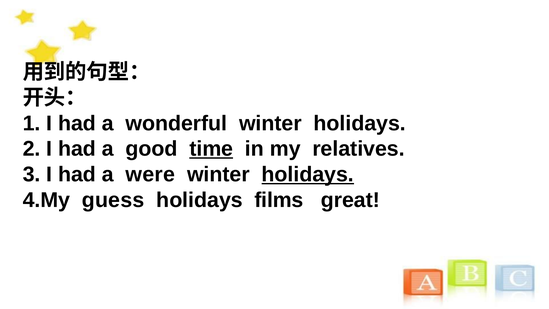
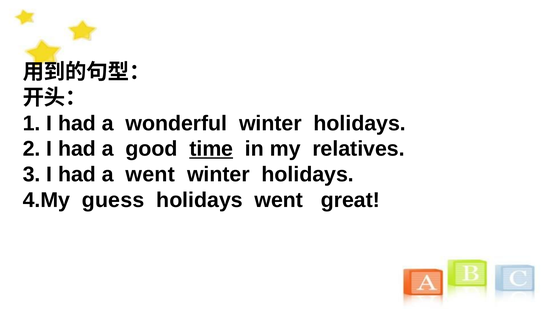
a were: were -> went
holidays at (308, 174) underline: present -> none
holidays films: films -> went
